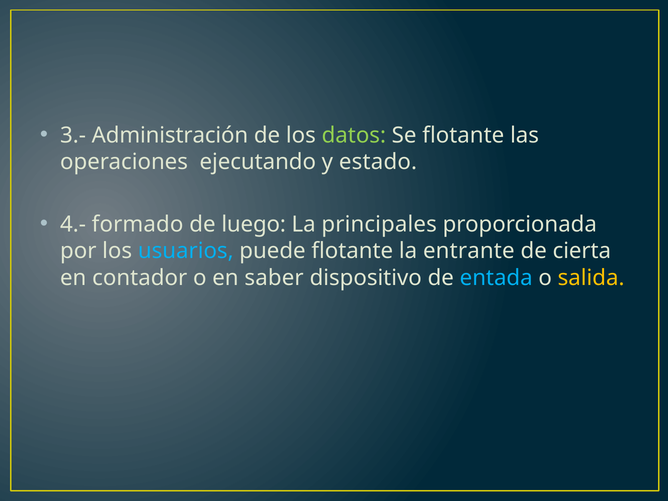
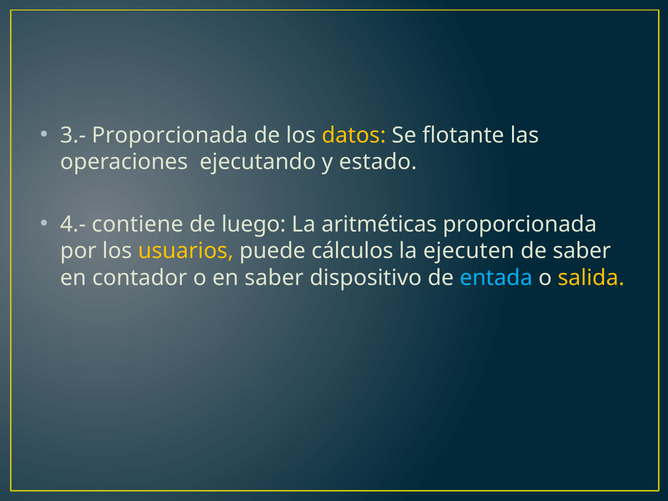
3.- Administración: Administración -> Proporcionada
datos colour: light green -> yellow
formado: formado -> contiene
principales: principales -> aritméticas
usuarios colour: light blue -> yellow
puede flotante: flotante -> cálculos
entrante: entrante -> ejecuten
de cierta: cierta -> saber
